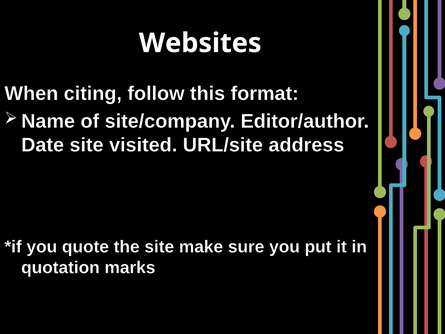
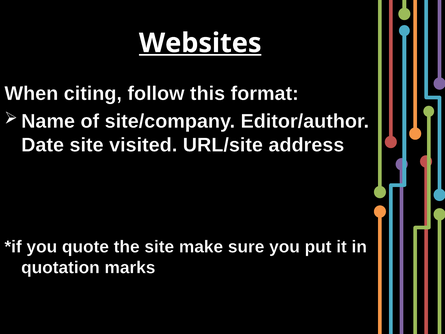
Websites underline: none -> present
